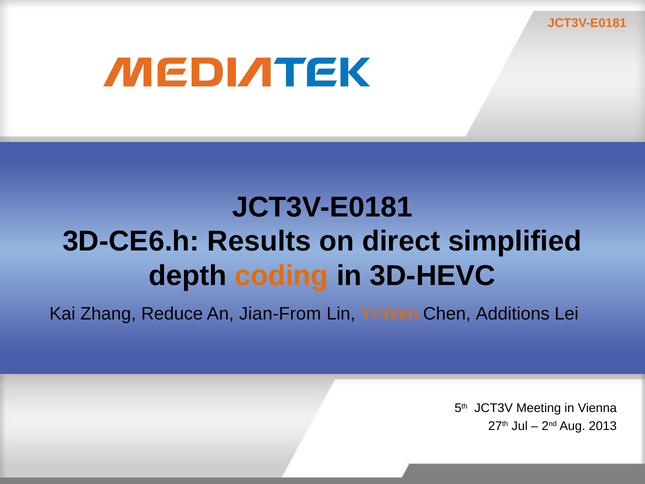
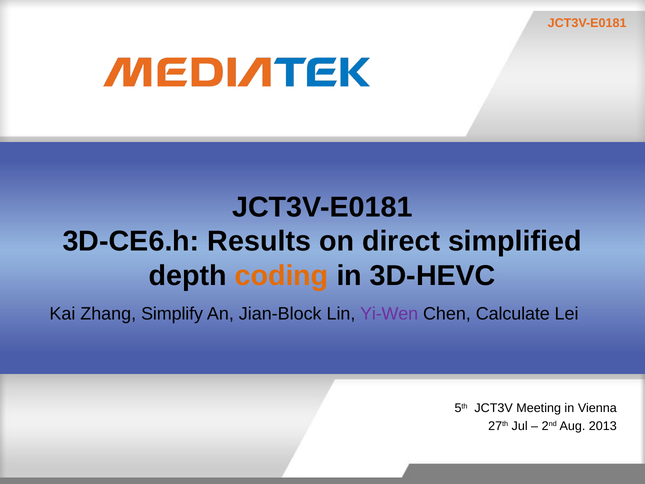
Reduce: Reduce -> Simplify
Jian-From: Jian-From -> Jian-Block
Yi-Wen colour: orange -> purple
Additions: Additions -> Calculate
